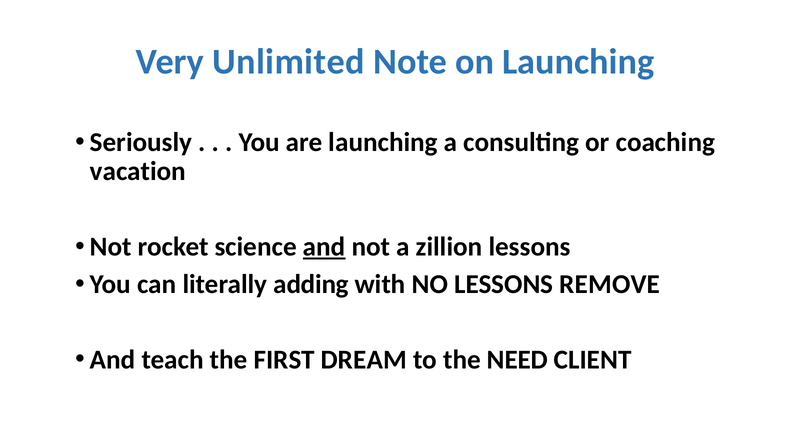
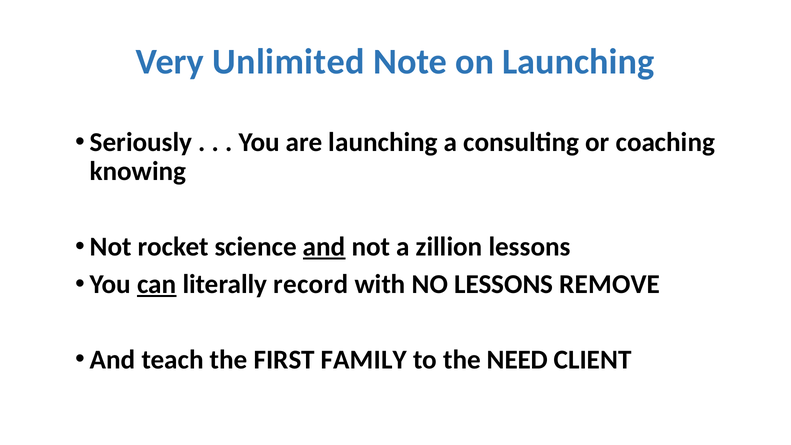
vacation: vacation -> knowing
can underline: none -> present
adding: adding -> record
DREAM: DREAM -> FAMILY
